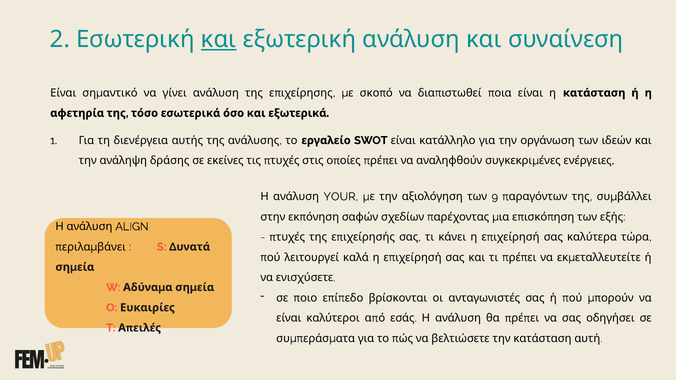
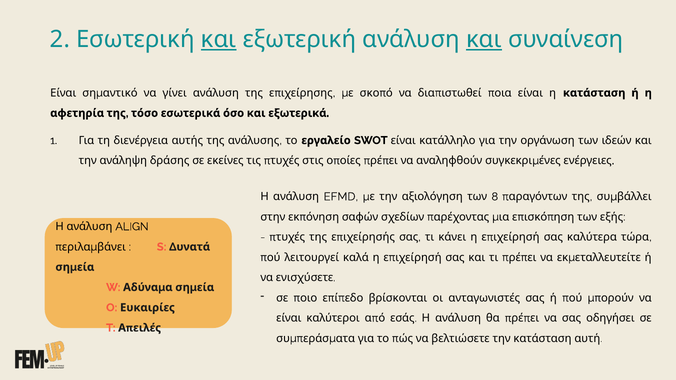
και at (484, 40) underline: none -> present
YOUR: YOUR -> EFMD
9: 9 -> 8
